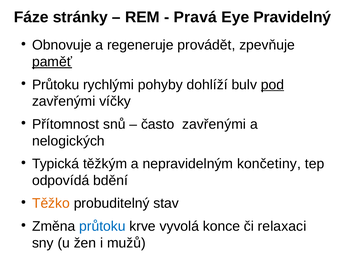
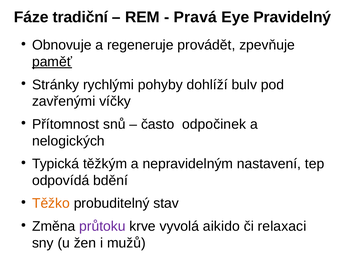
stránky: stránky -> tradiční
Průtoku at (56, 85): Průtoku -> Stránky
pod underline: present -> none
často zavřenými: zavřenými -> odpočinek
končetiny: končetiny -> nastavení
průtoku at (102, 226) colour: blue -> purple
konce: konce -> aikido
